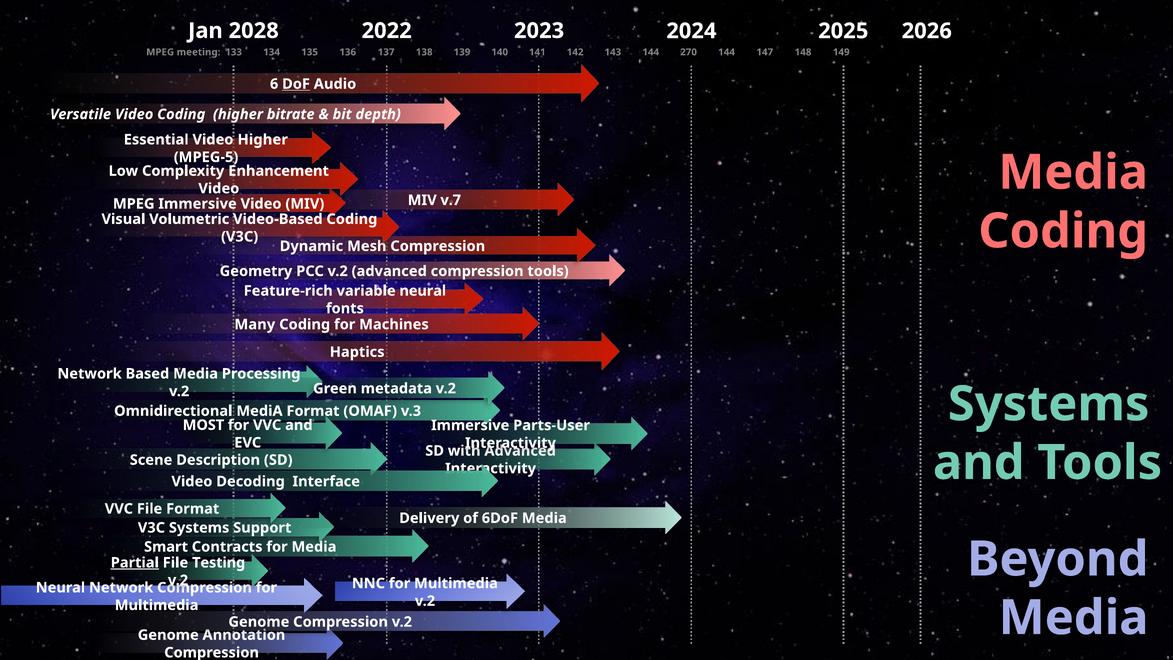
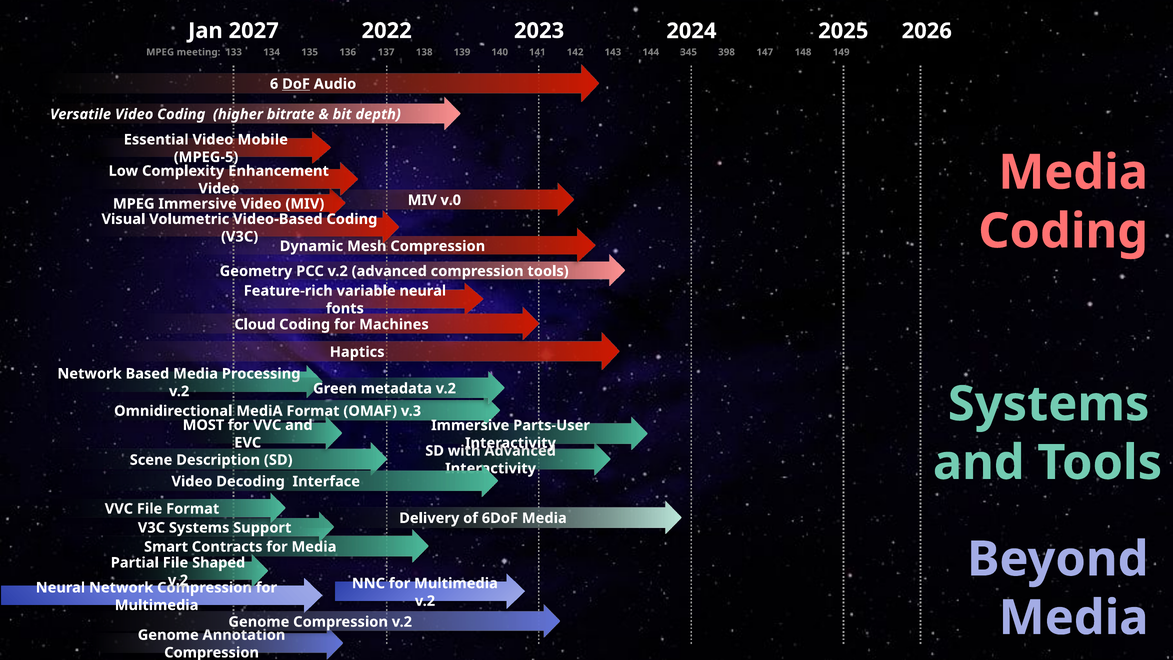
2028: 2028 -> 2027
270: 270 -> 345
144 144: 144 -> 398
Video Higher: Higher -> Mobile
v.7: v.7 -> v.0
Many: Many -> Cloud
Partial underline: present -> none
Testing: Testing -> Shaped
